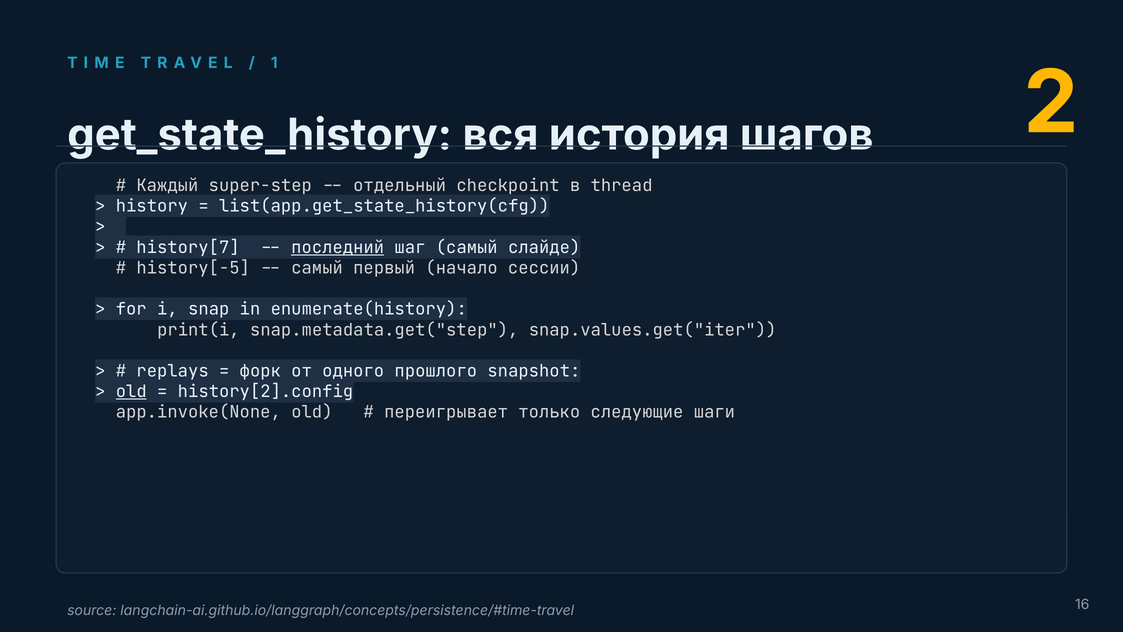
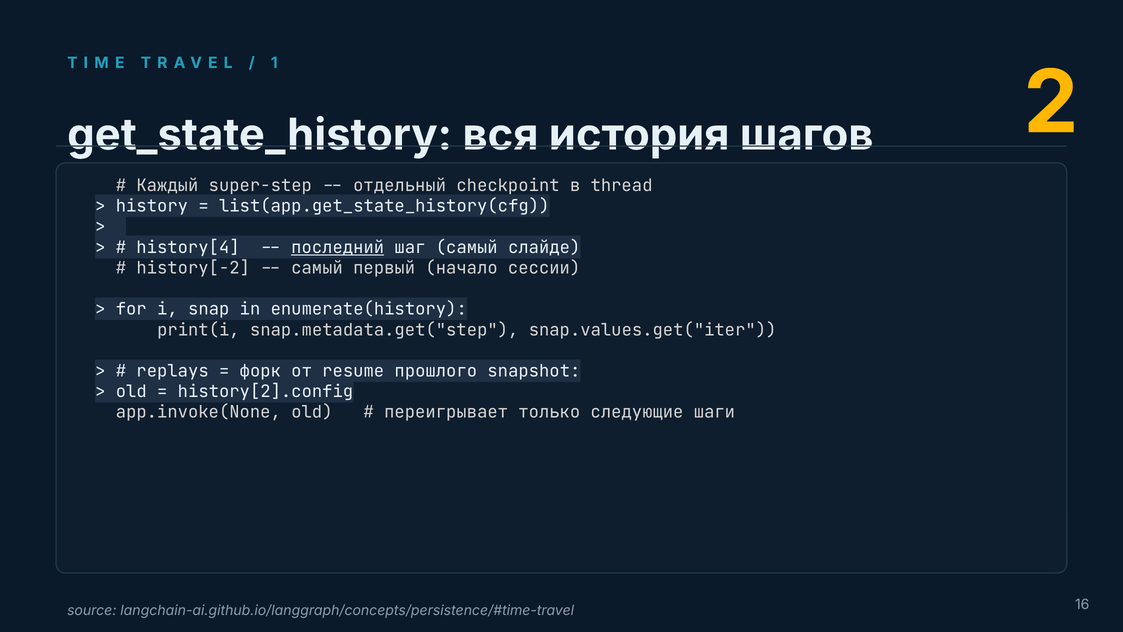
history[7: history[7 -> history[4
history[-5: history[-5 -> history[-2
одного: одного -> resume
old at (131, 392) underline: present -> none
